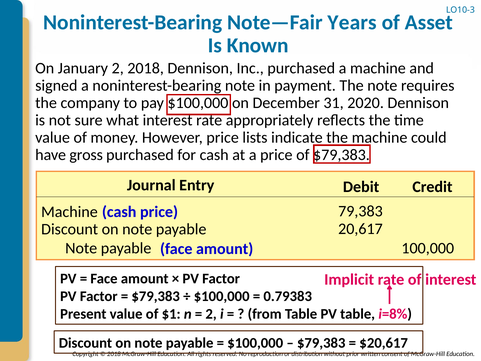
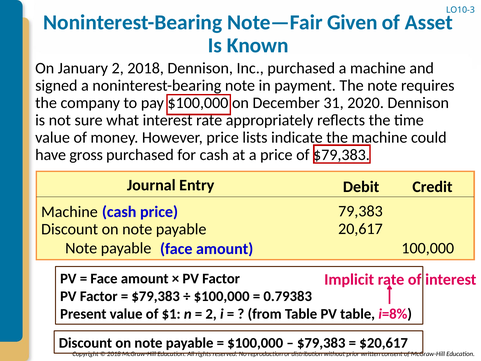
Years: Years -> Given
